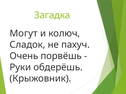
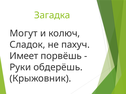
Очень: Очень -> Имеет
